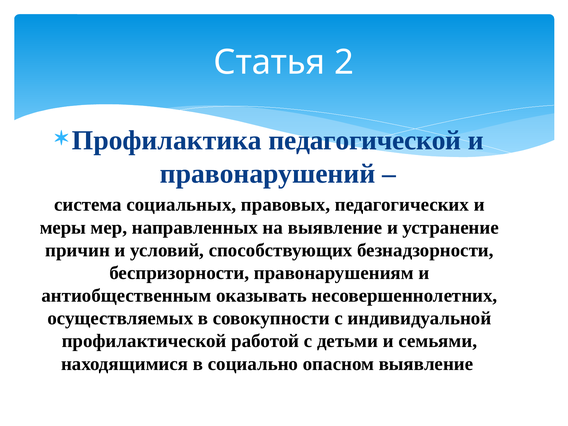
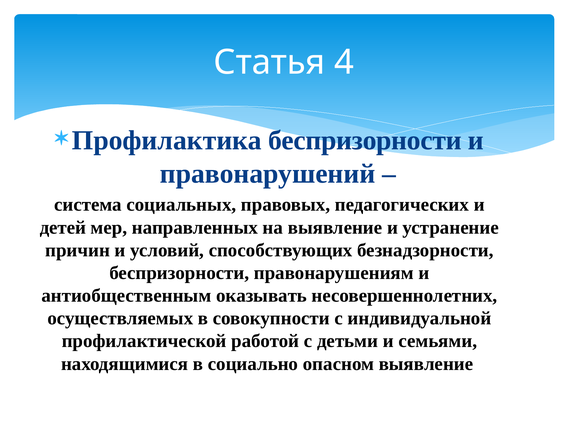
2: 2 -> 4
Профилактика педагогической: педагогической -> беспризорности
меры: меры -> детей
